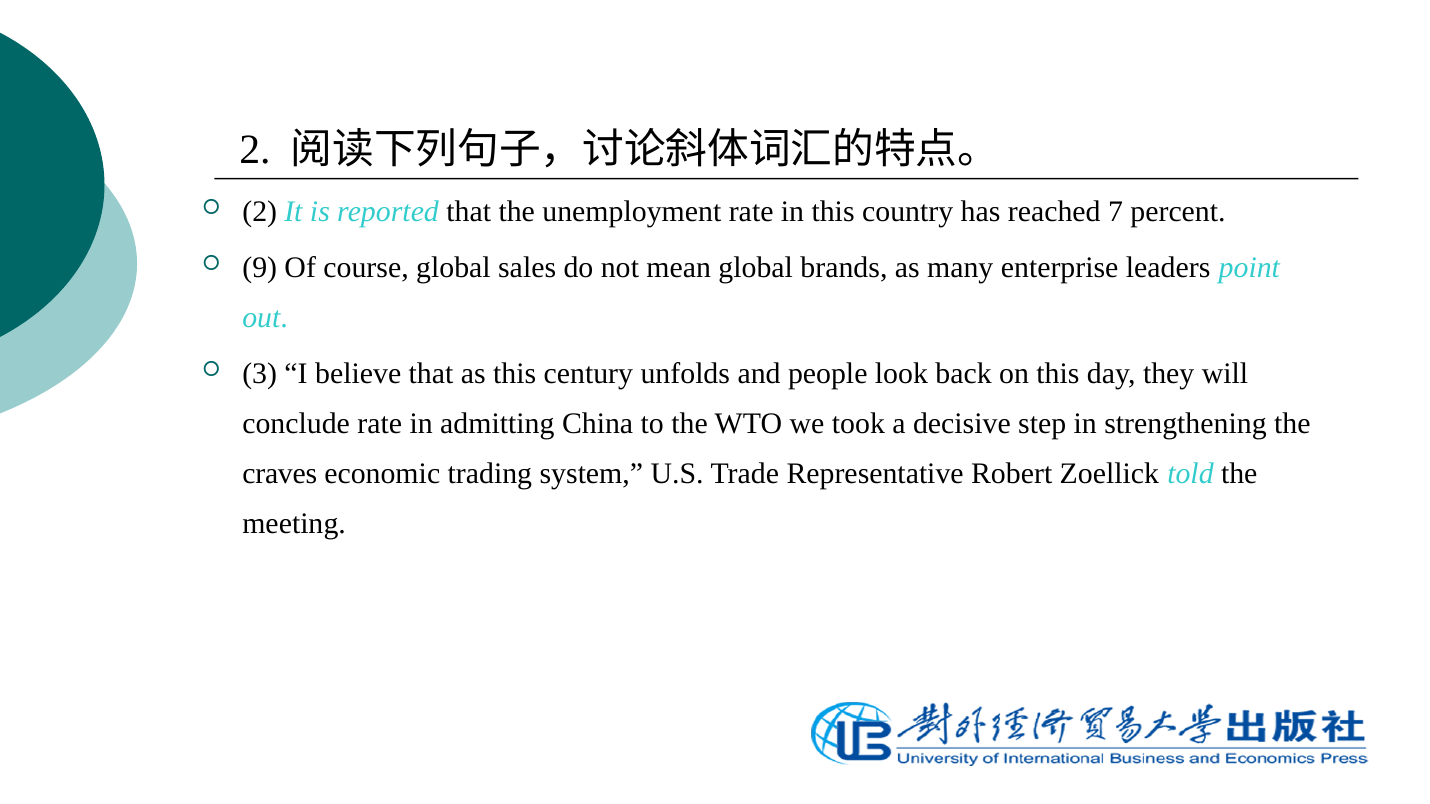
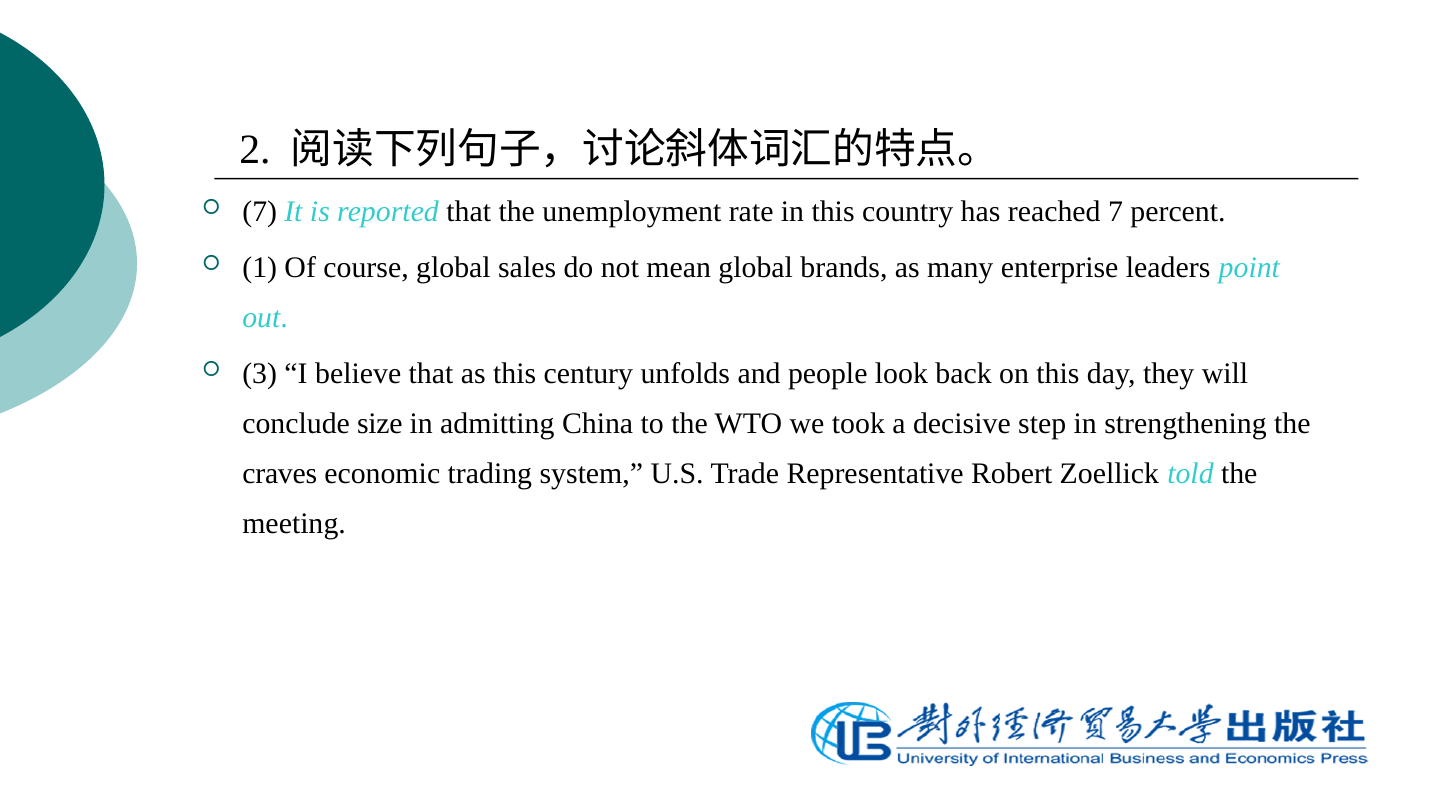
2 at (260, 212): 2 -> 7
9: 9 -> 1
conclude rate: rate -> size
